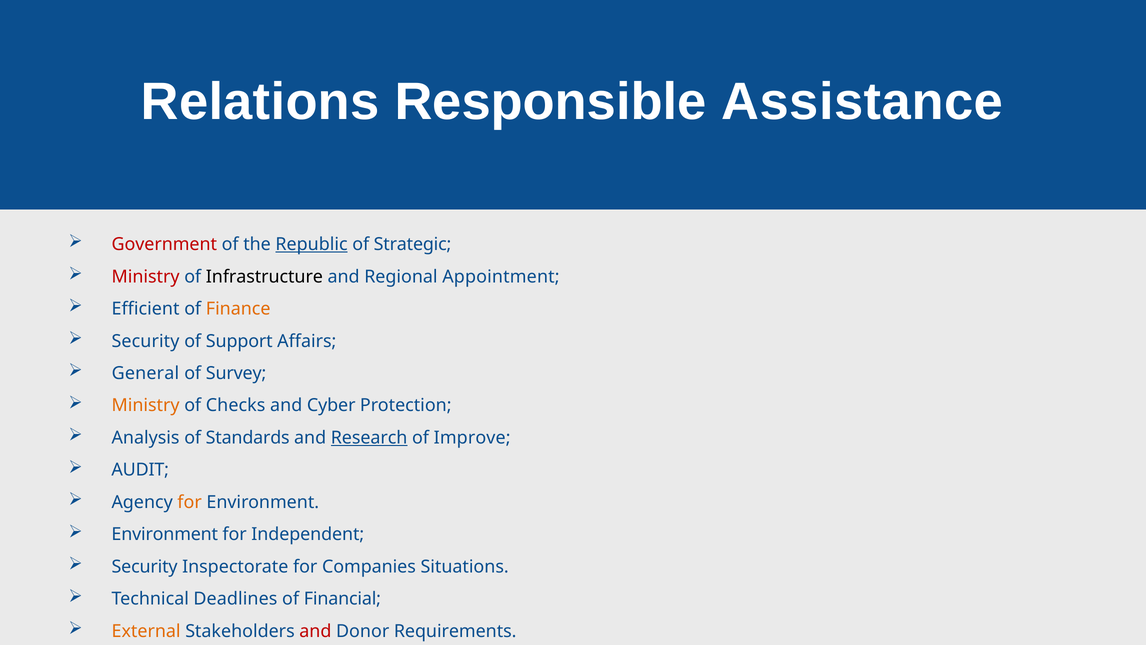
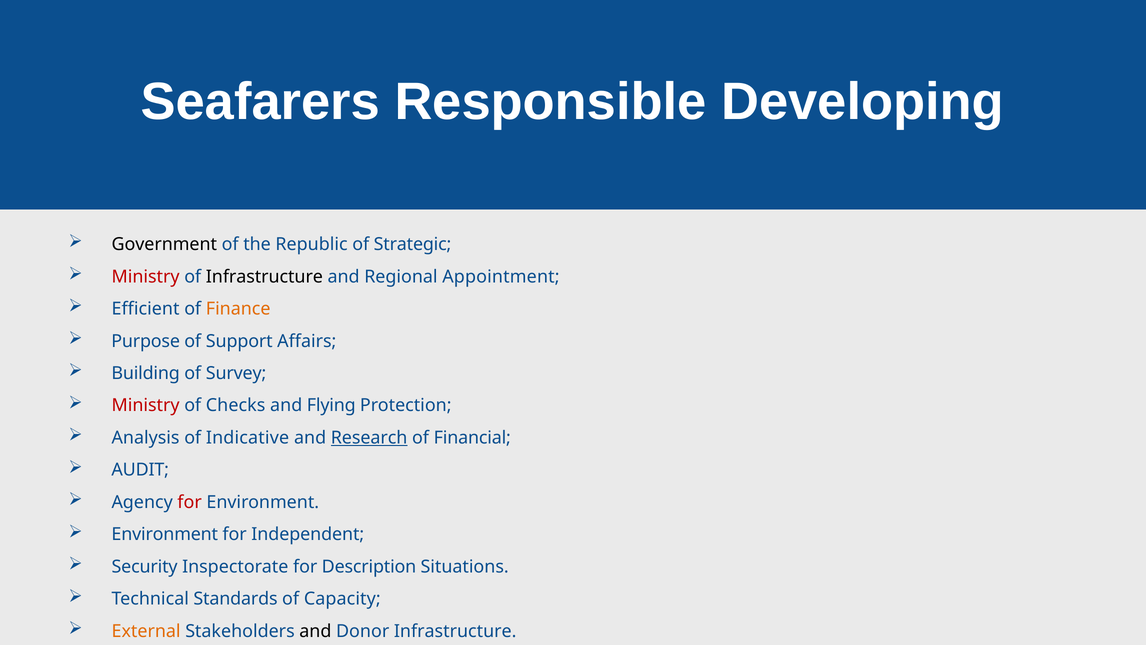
Relations: Relations -> Seafarers
Assistance: Assistance -> Developing
Government colour: red -> black
Republic underline: present -> none
Security at (145, 341): Security -> Purpose
General: General -> Building
Ministry at (146, 405) colour: orange -> red
Cyber: Cyber -> Flying
Standards: Standards -> Indicative
Improve: Improve -> Financial
for at (190, 502) colour: orange -> red
Companies: Companies -> Description
Deadlines: Deadlines -> Standards
Financial: Financial -> Capacity
and at (315, 631) colour: red -> black
Donor Requirements: Requirements -> Infrastructure
